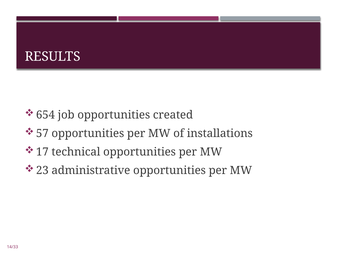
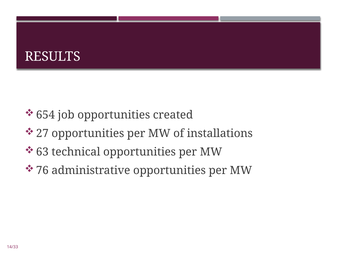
57: 57 -> 27
17: 17 -> 63
23: 23 -> 76
